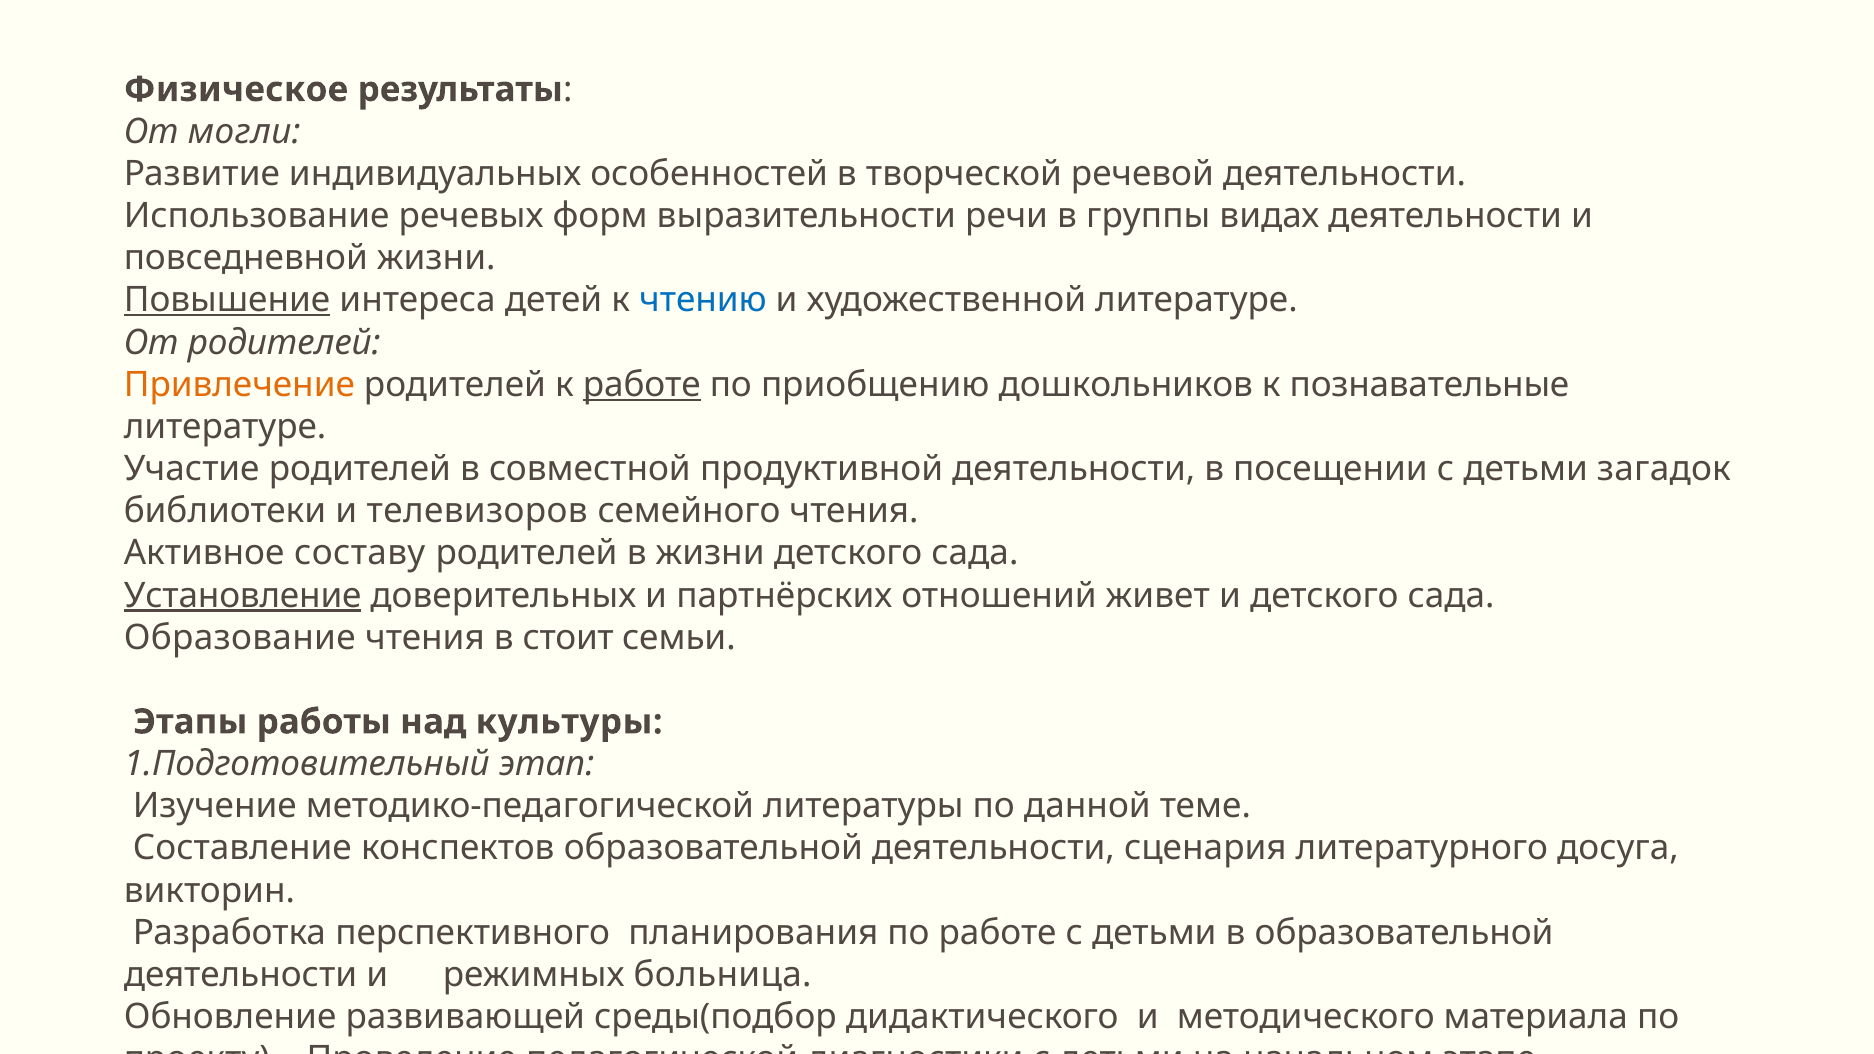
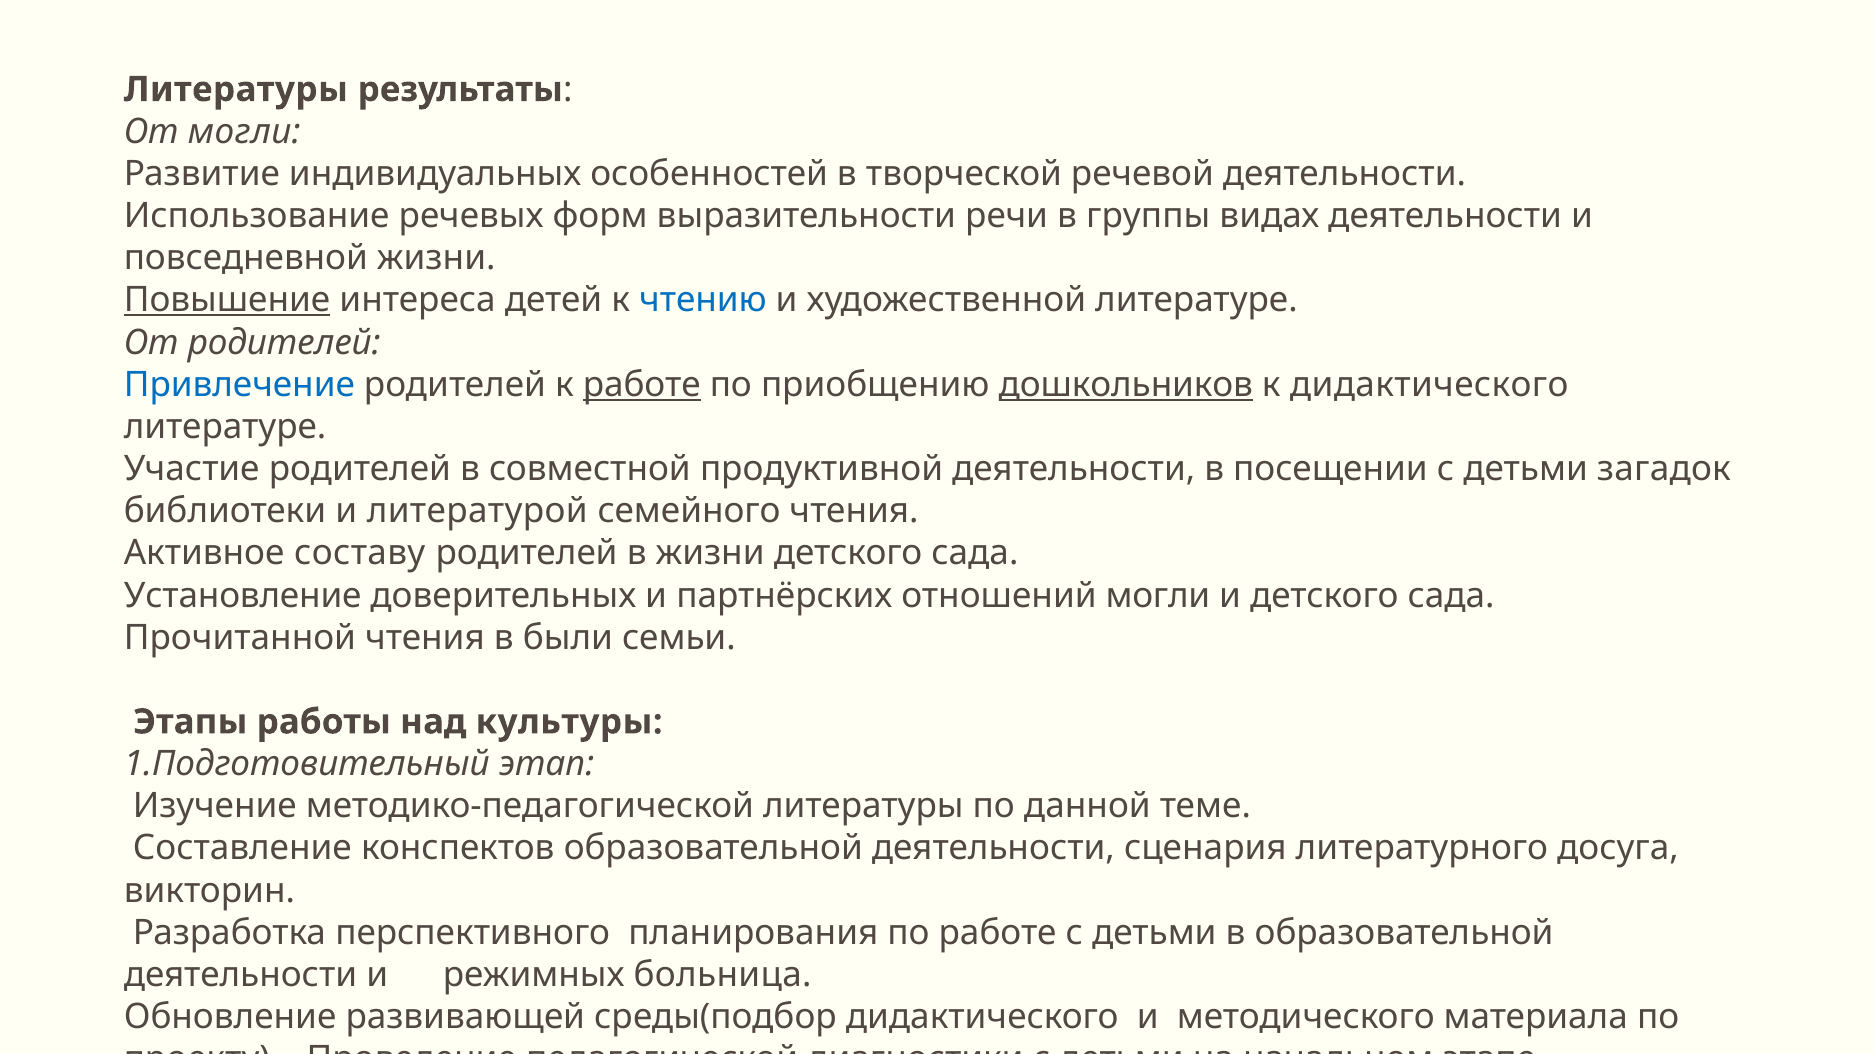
Физическое at (236, 90): Физическое -> Литературы
Привлечение colour: orange -> blue
дошкольников underline: none -> present
к познавательные: познавательные -> дидактического
телевизоров: телевизоров -> литературой
Установление underline: present -> none
отношений живет: живет -> могли
Образование: Образование -> Прочитанной
стоит: стоит -> были
